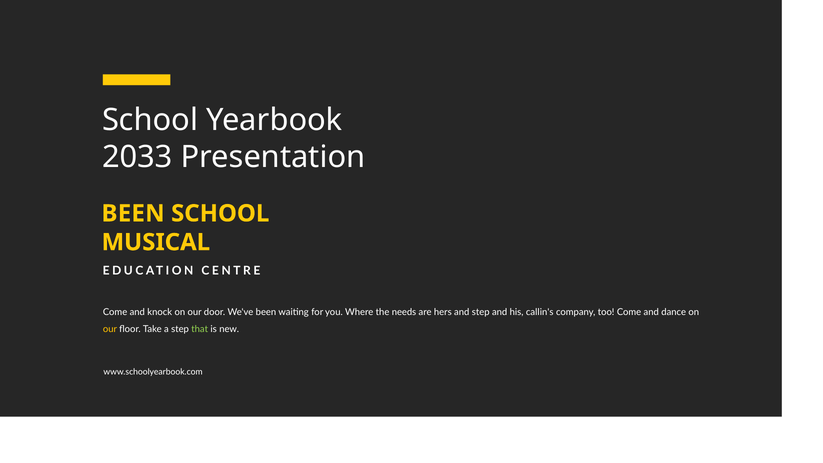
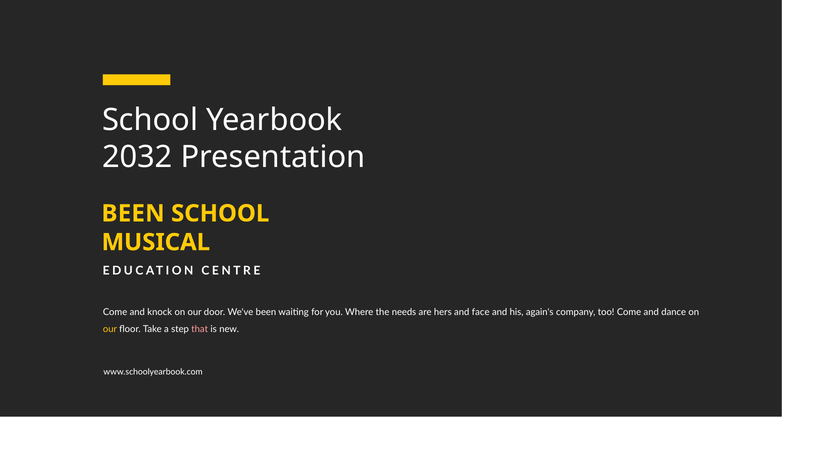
2033: 2033 -> 2032
and step: step -> face
callin's: callin's -> again's
that colour: light green -> pink
